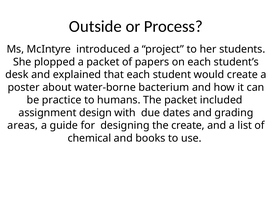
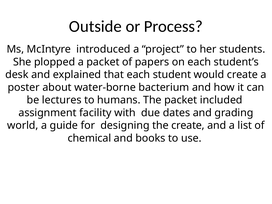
practice: practice -> lectures
design: design -> facility
areas: areas -> world
